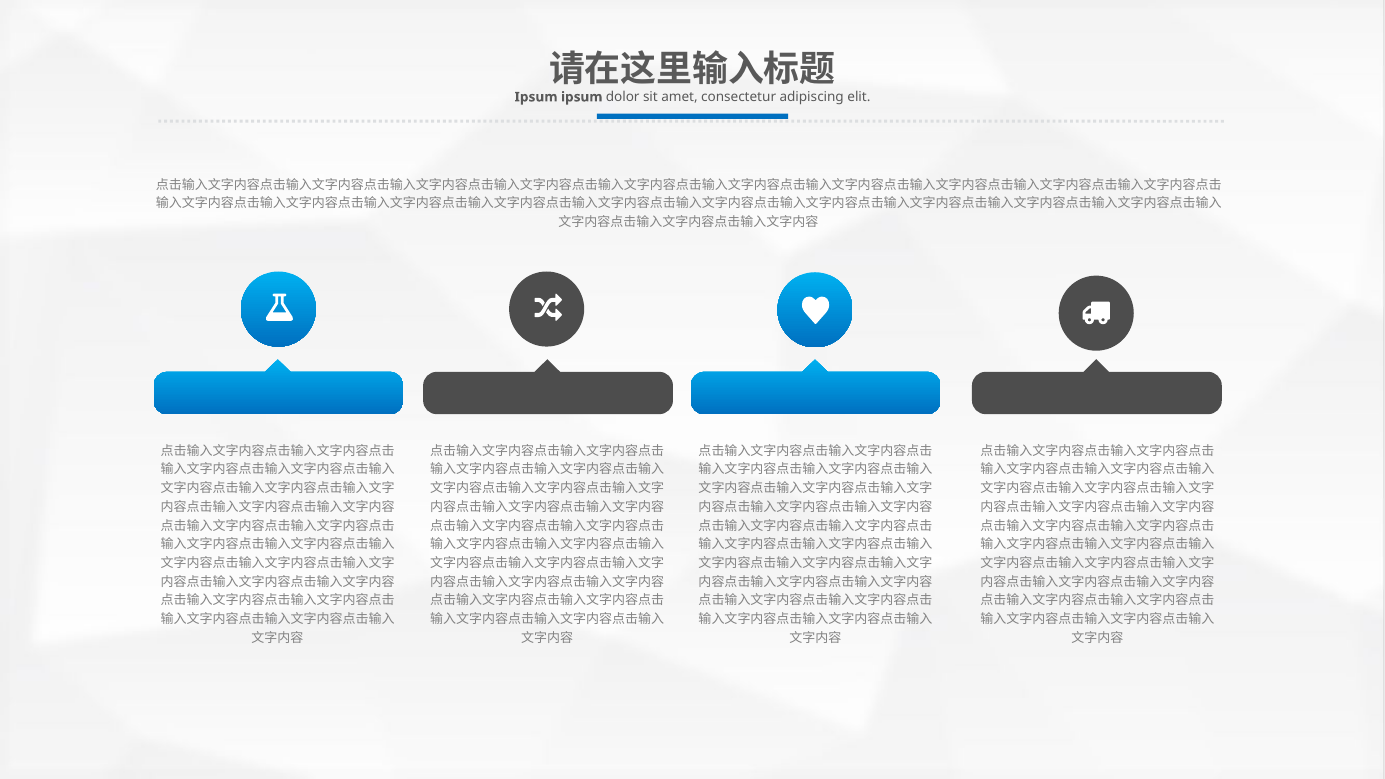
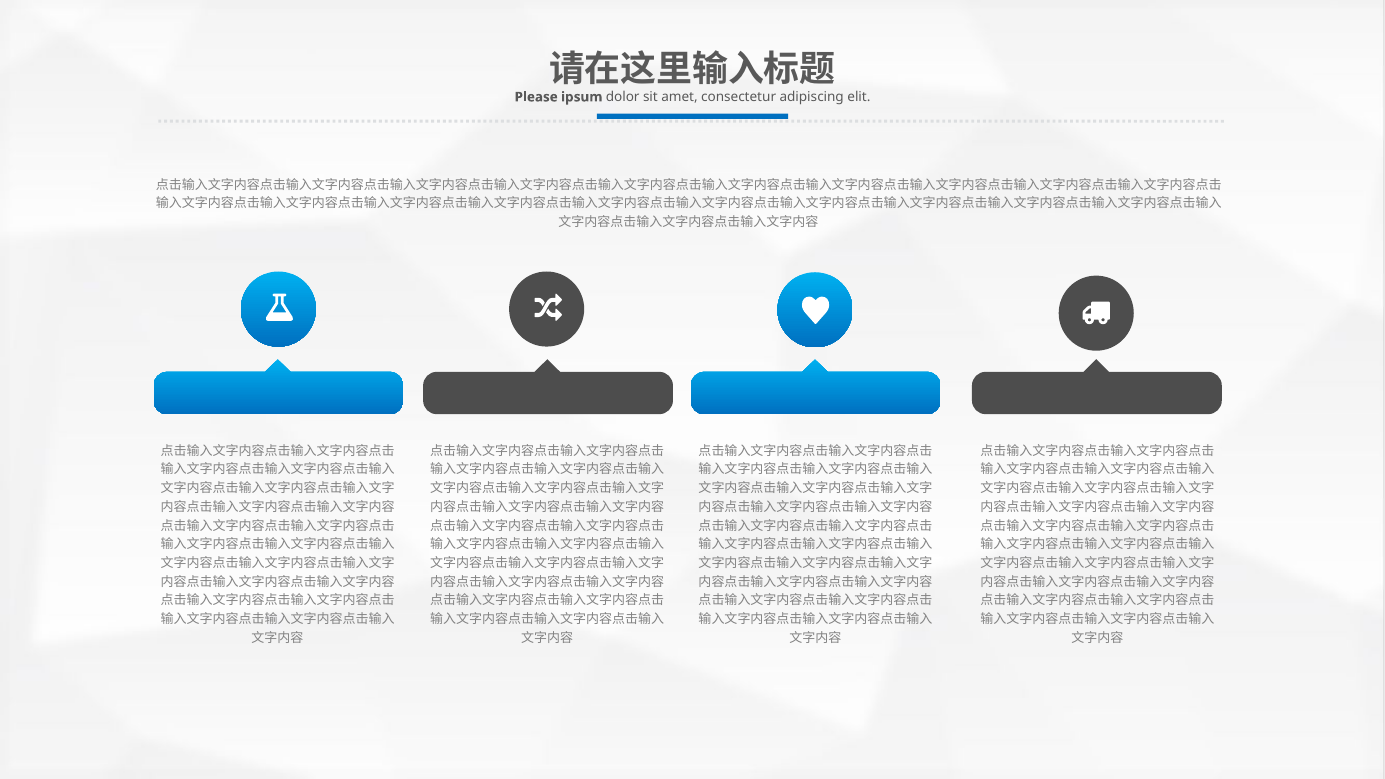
Ipsum at (536, 97): Ipsum -> Please
